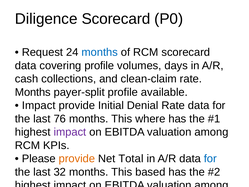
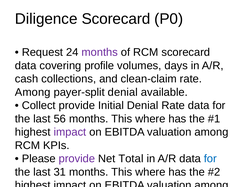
months at (100, 52) colour: blue -> purple
Months at (33, 92): Months -> Among
payer-split profile: profile -> denial
Impact at (39, 105): Impact -> Collect
76: 76 -> 56
provide at (77, 158) colour: orange -> purple
32: 32 -> 31
based at (150, 172): based -> where
